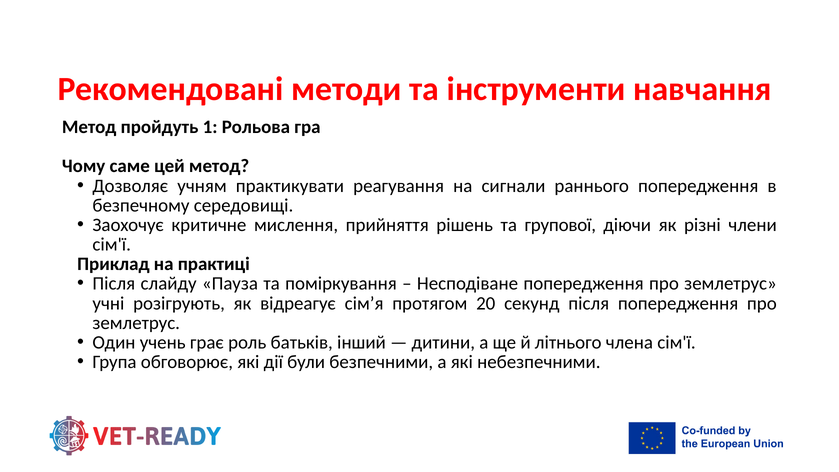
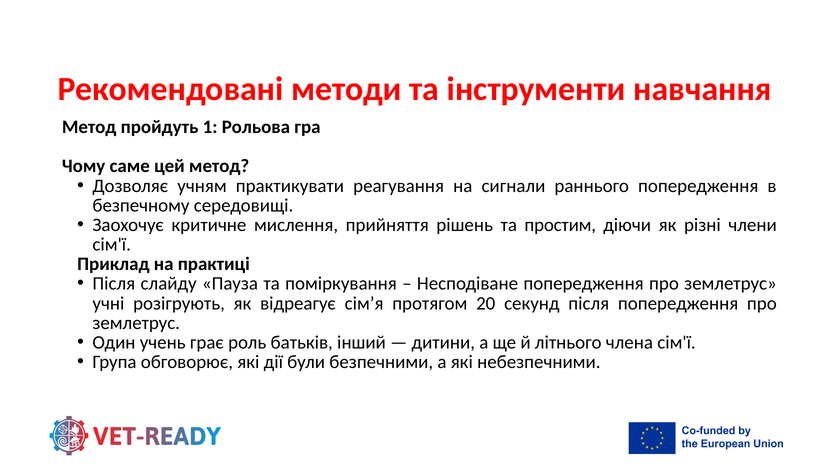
групової: групової -> простим
